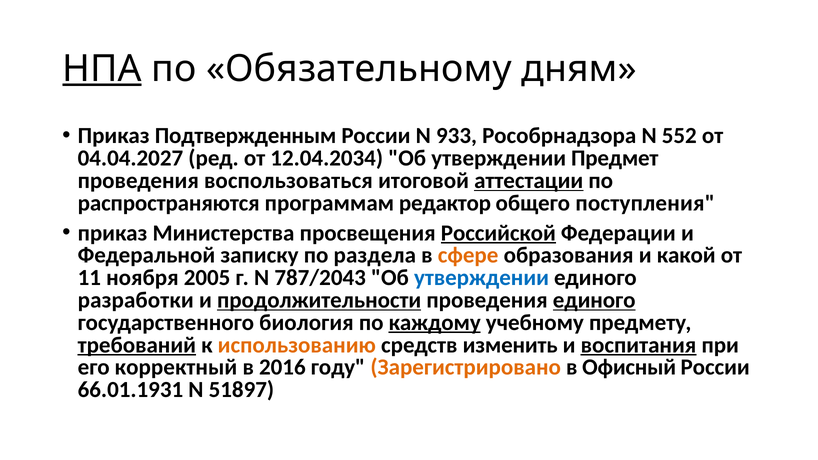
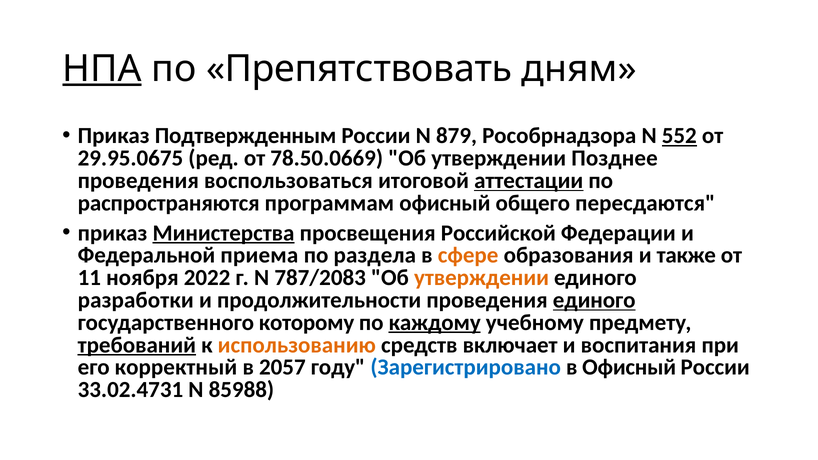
Обязательному: Обязательному -> Препятствовать
933: 933 -> 879
552 underline: none -> present
04.04.2027: 04.04.2027 -> 29.95.0675
12.04.2034: 12.04.2034 -> 78.50.0669
Предмет: Предмет -> Позднее
программам редактор: редактор -> офисный
поступления: поступления -> пересдаются
Министерства underline: none -> present
Российской underline: present -> none
записку: записку -> приема
какой: какой -> также
2005: 2005 -> 2022
787/2043: 787/2043 -> 787/2083
утверждении at (482, 278) colour: blue -> orange
продолжительности underline: present -> none
биология: биология -> которому
изменить: изменить -> включает
воспитания underline: present -> none
2016: 2016 -> 2057
Зарегистрировано colour: orange -> blue
66.01.1931: 66.01.1931 -> 33.02.4731
51897: 51897 -> 85988
